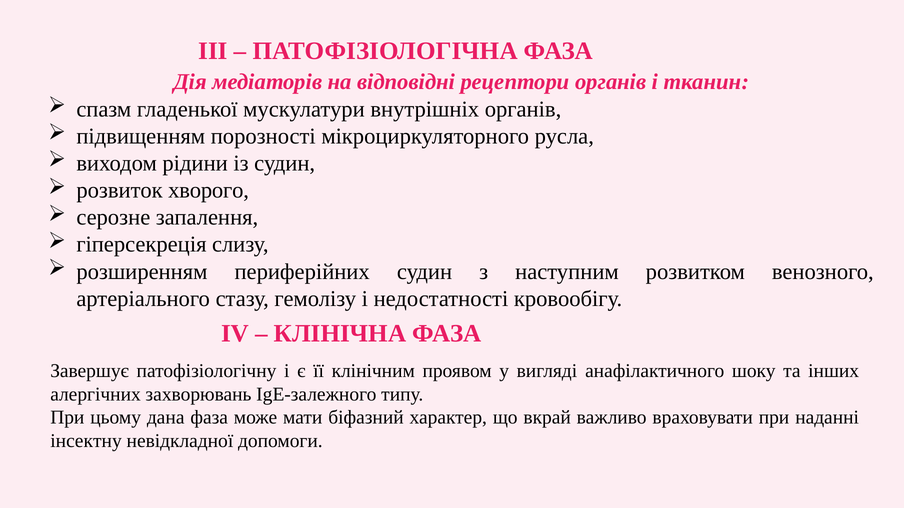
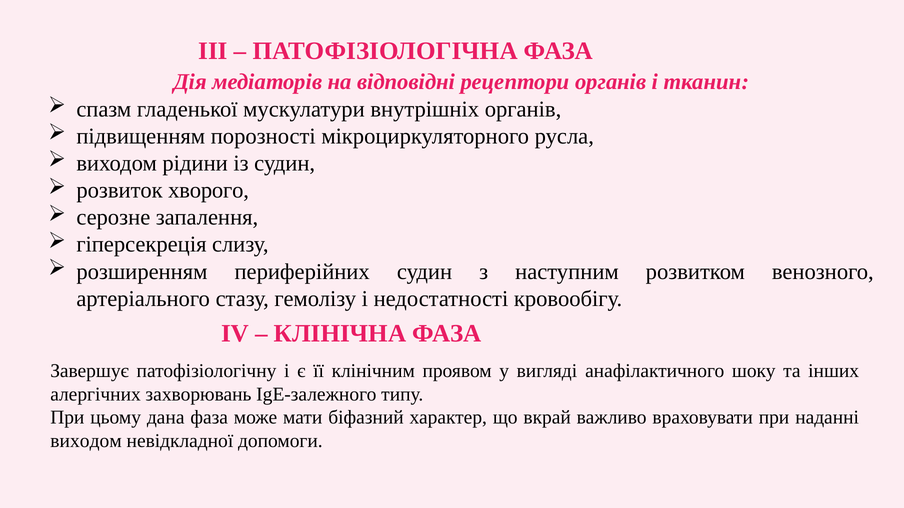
інсектну at (86, 441): інсектну -> виходом
